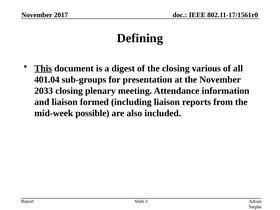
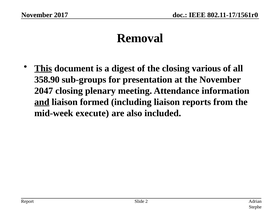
Defining: Defining -> Removal
401.04: 401.04 -> 358.90
2033: 2033 -> 2047
and underline: none -> present
possible: possible -> execute
